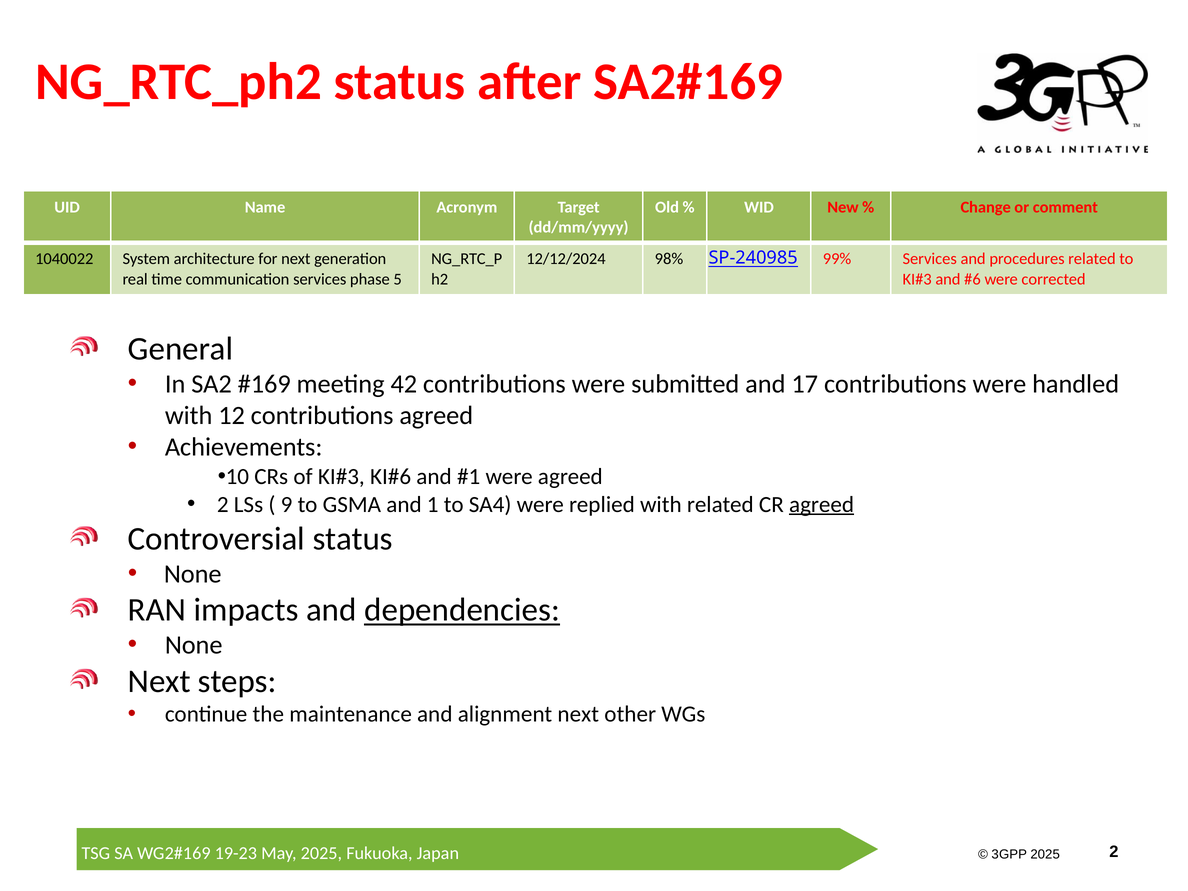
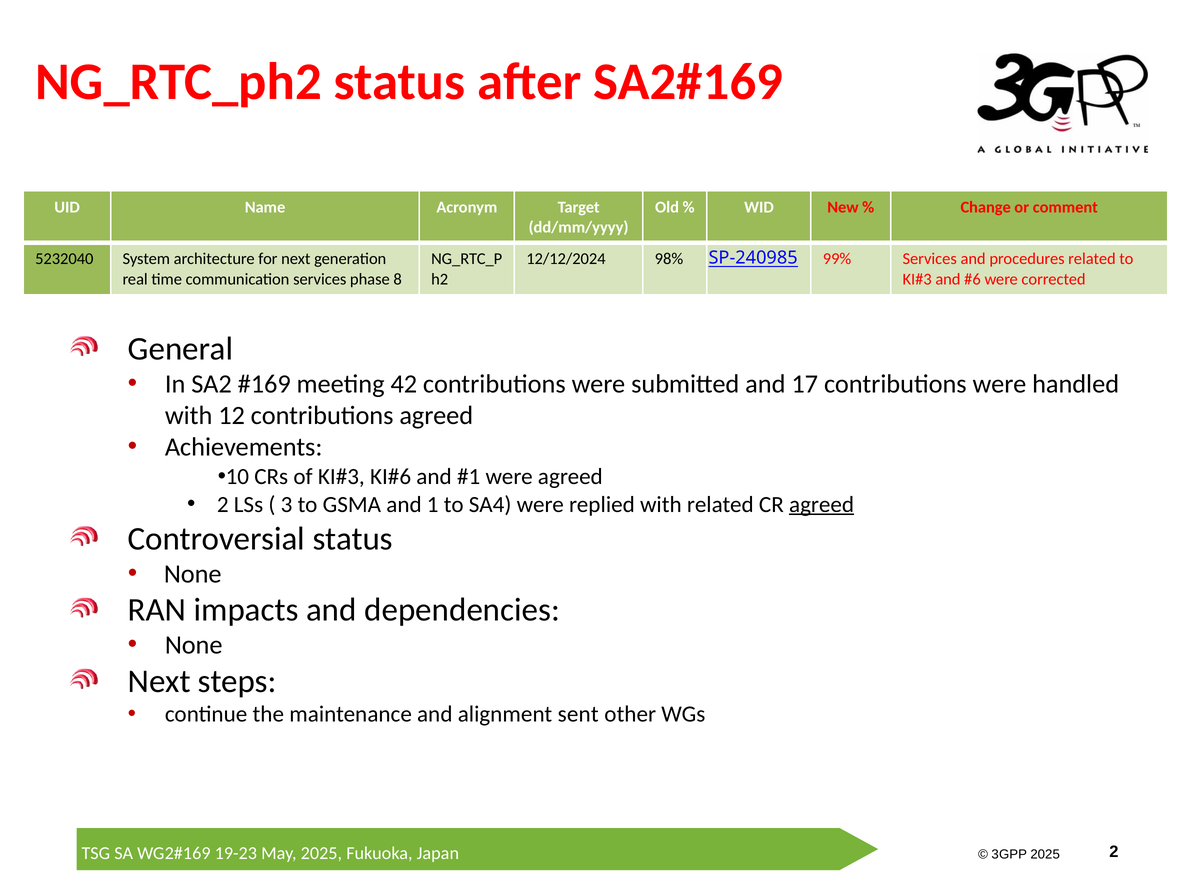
1040022: 1040022 -> 5232040
5: 5 -> 8
9: 9 -> 3
dependencies underline: present -> none
alignment next: next -> sent
